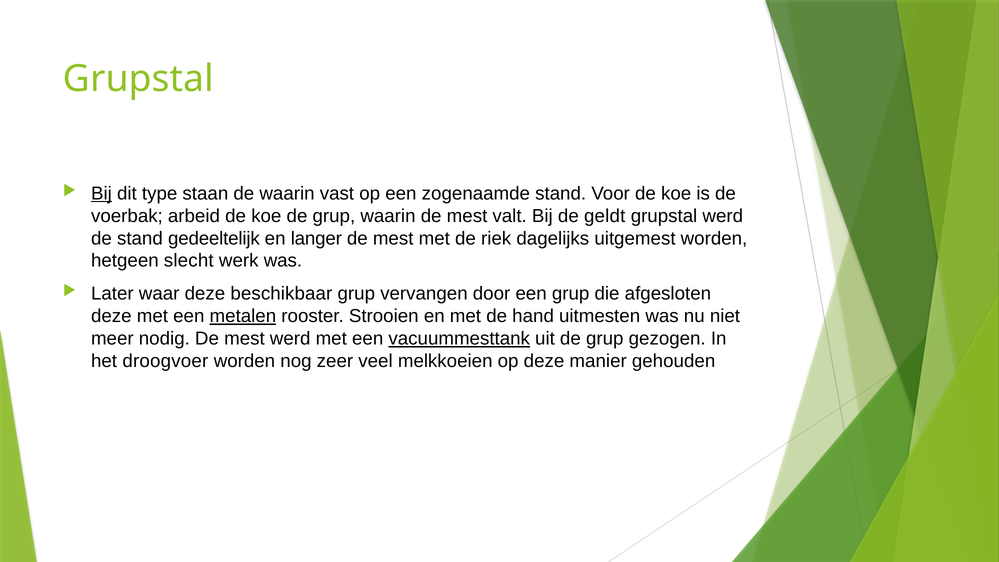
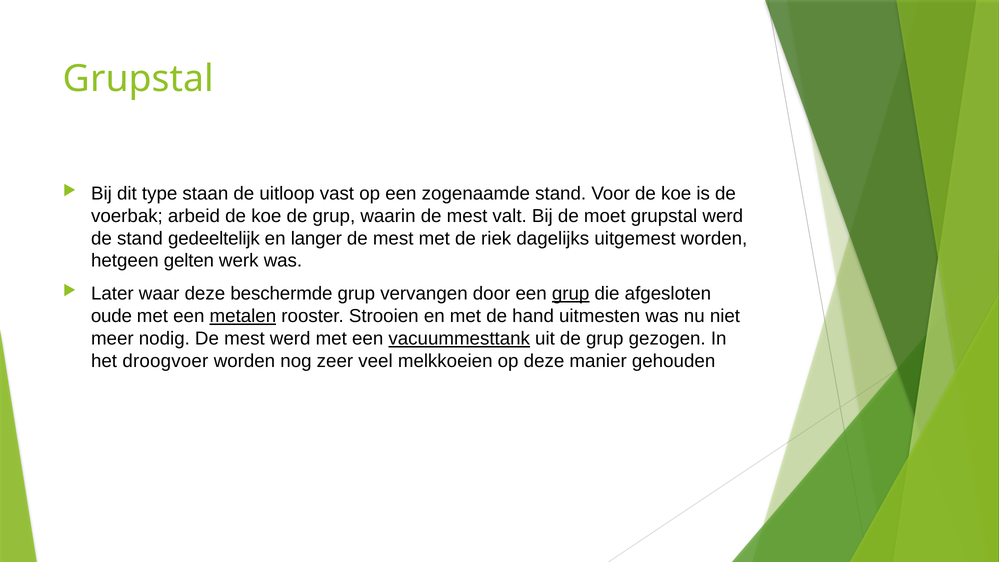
Bij at (101, 193) underline: present -> none
de waarin: waarin -> uitloop
geldt: geldt -> moet
slecht: slecht -> gelten
beschikbaar: beschikbaar -> beschermde
grup at (571, 294) underline: none -> present
deze at (111, 316): deze -> oude
